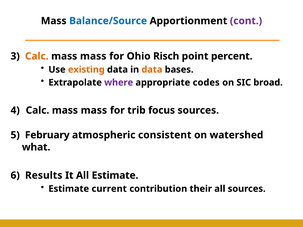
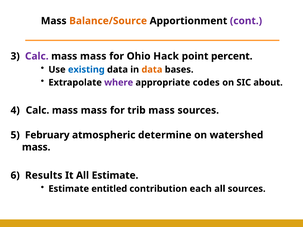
Balance/Source colour: blue -> orange
Calc at (37, 56) colour: orange -> purple
Risch: Risch -> Hack
existing colour: orange -> blue
broad: broad -> about
trib focus: focus -> mass
consistent: consistent -> determine
what at (36, 147): what -> mass
current: current -> entitled
their: their -> each
